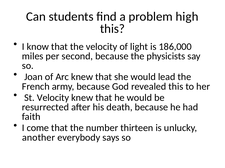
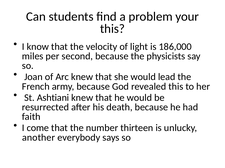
high: high -> your
St Velocity: Velocity -> Ashtiani
